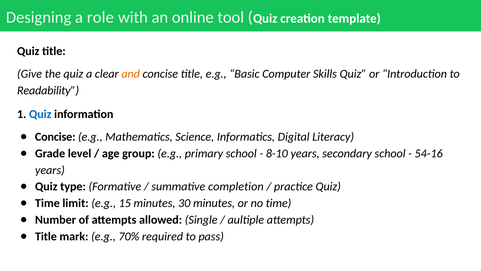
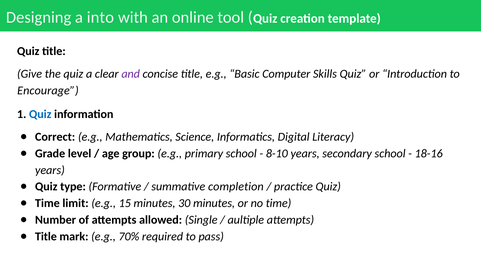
role: role -> into
and colour: orange -> purple
Readability: Readability -> Encourage
Concise at (55, 137): Concise -> Correct
54-16: 54-16 -> 18-16
